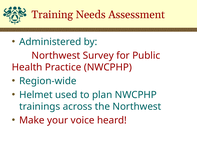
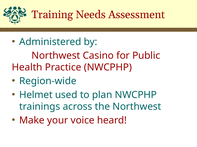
Survey: Survey -> Casino
